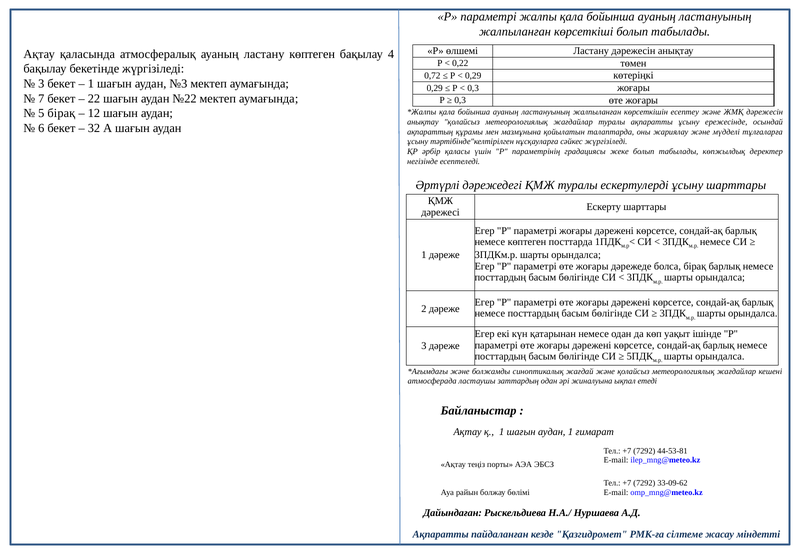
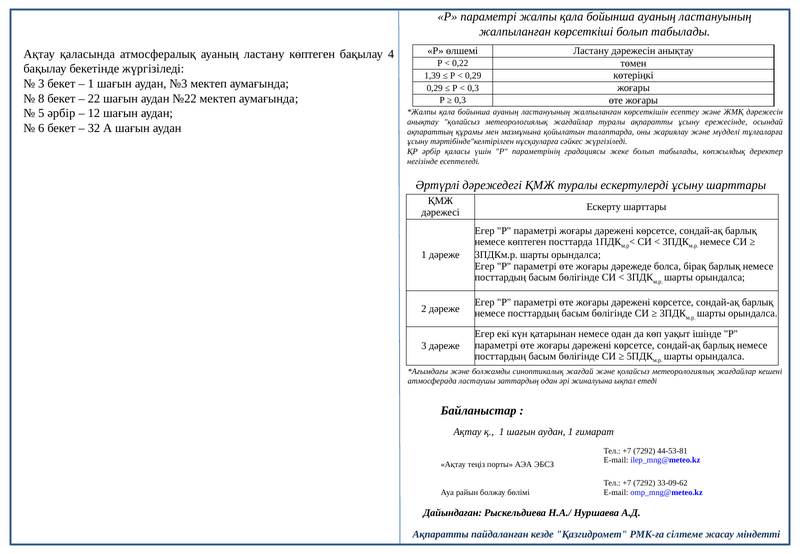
0,72: 0,72 -> 1,39
7: 7 -> 8
5 бірақ: бірақ -> әрбір
